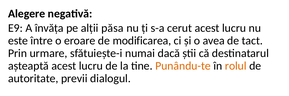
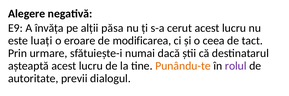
între: între -> luați
avea: avea -> ceea
rolul colour: orange -> purple
